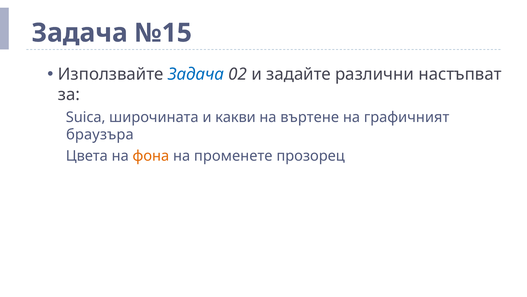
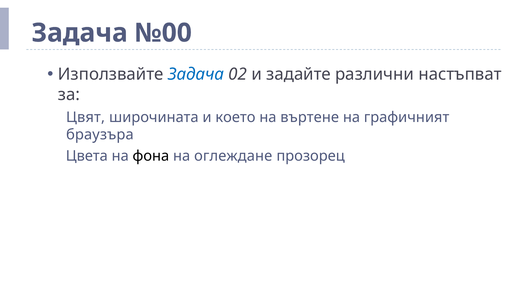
№15: №15 -> №00
Suica: Suica -> Цвят
какви: какви -> което
фона colour: orange -> black
променете: променете -> оглеждане
